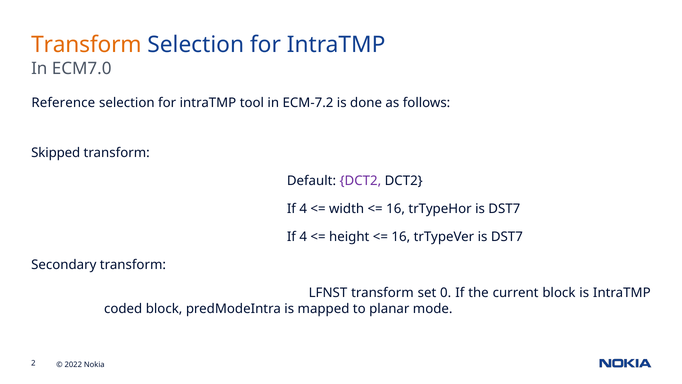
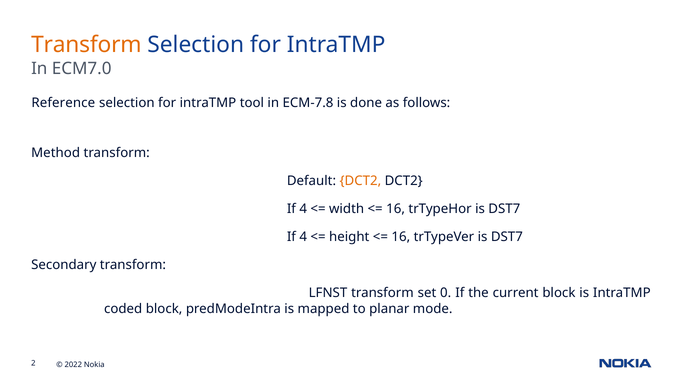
ECM-7.2: ECM-7.2 -> ECM-7.8
Skipped: Skipped -> Method
DCT2 at (360, 181) colour: purple -> orange
